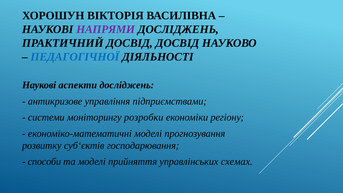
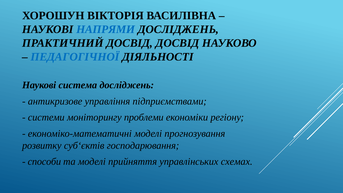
НАПРЯМИ colour: purple -> blue
аспекти: аспекти -> система
розробки: розробки -> проблеми
